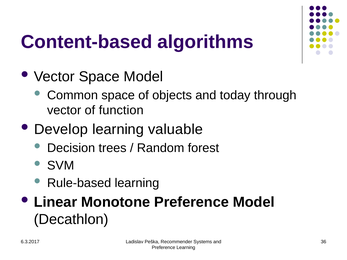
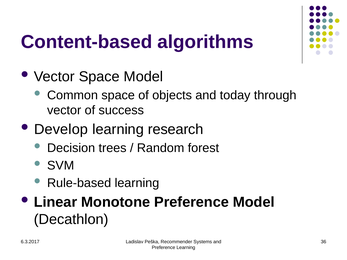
function: function -> success
valuable: valuable -> research
